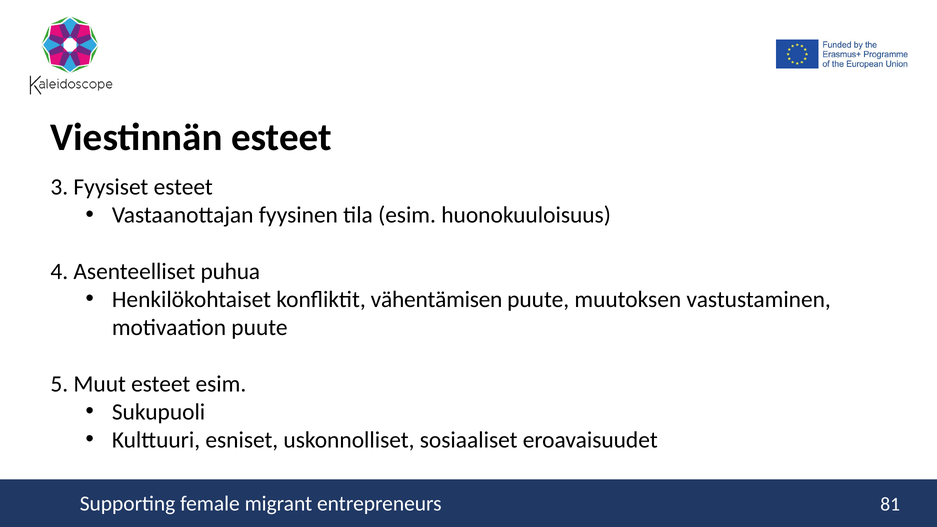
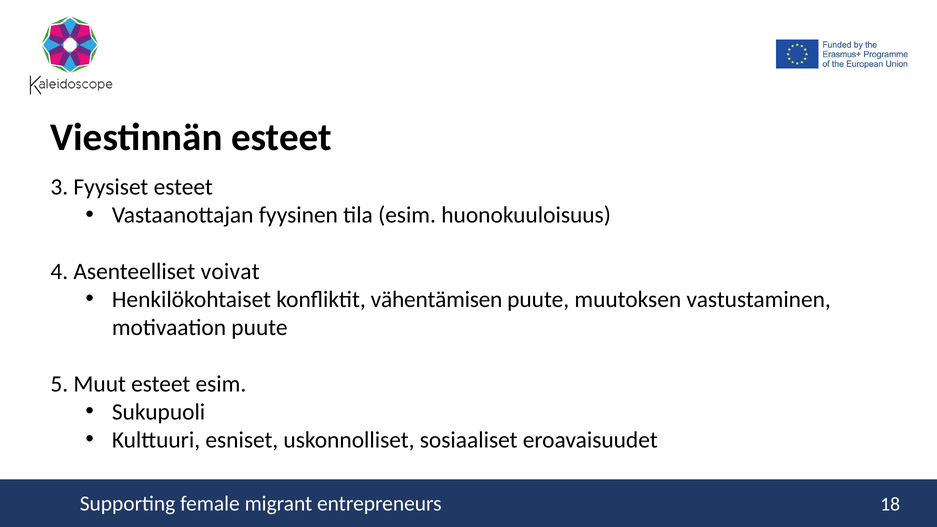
puhua: puhua -> voivat
81: 81 -> 18
